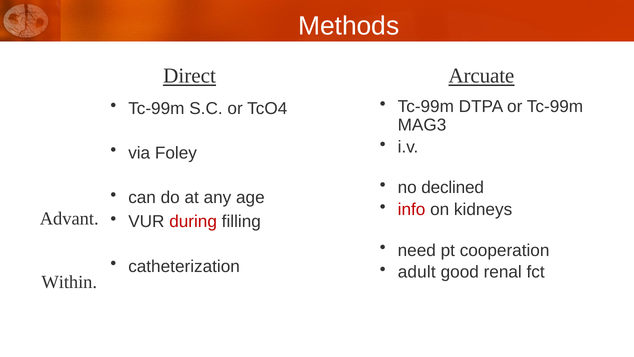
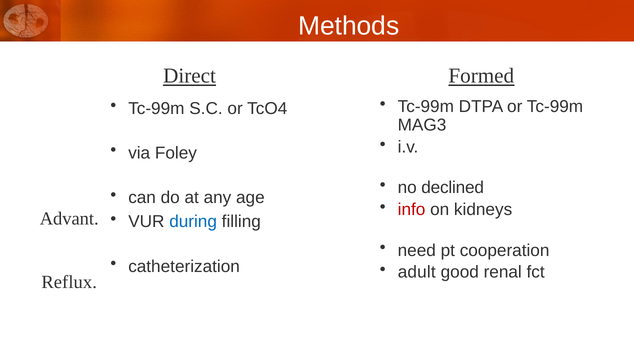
Arcuate: Arcuate -> Formed
during colour: red -> blue
Within: Within -> Reflux
